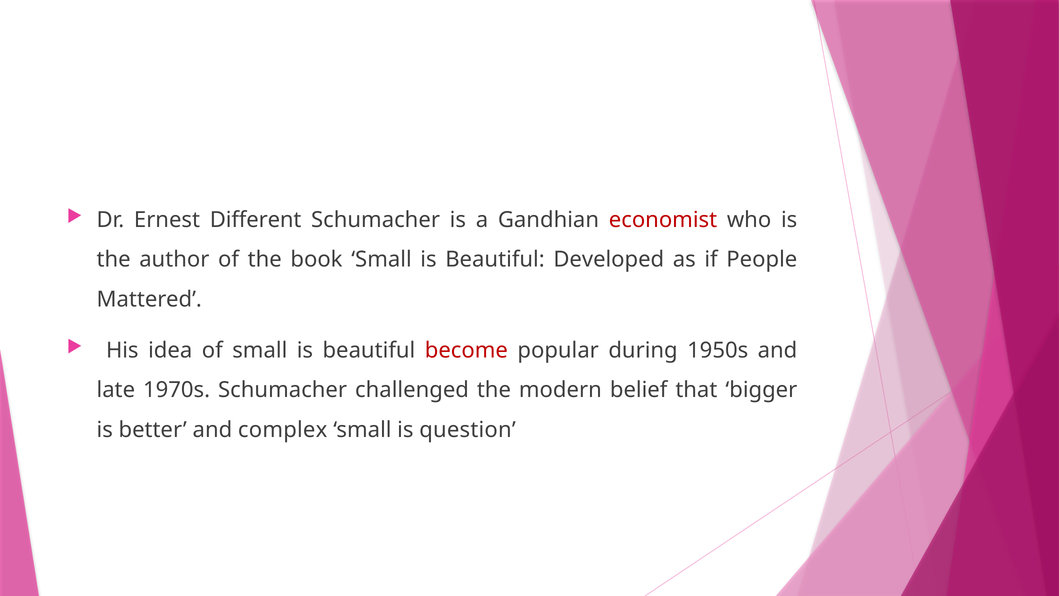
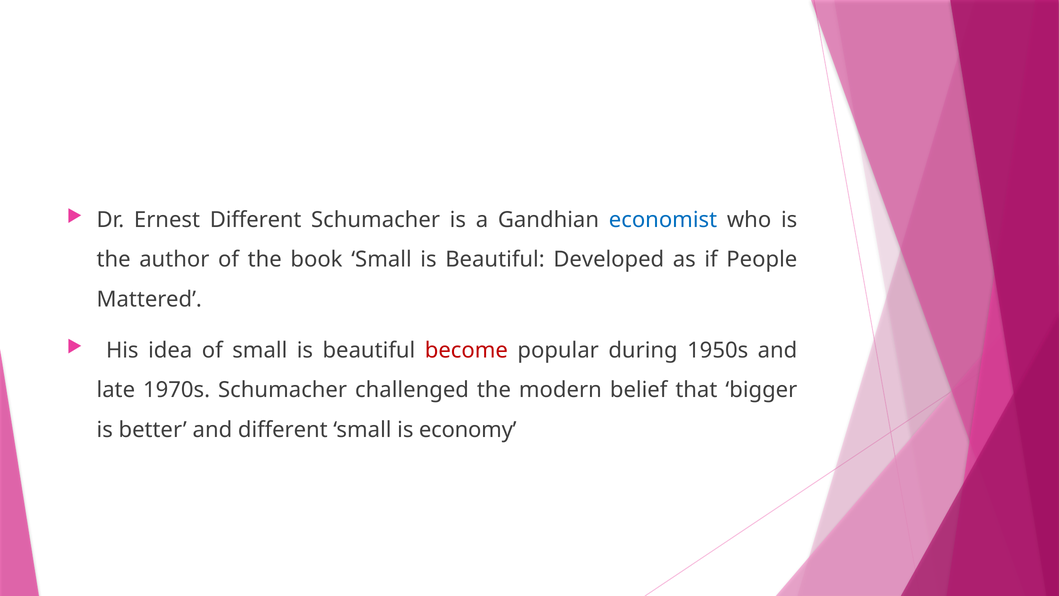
economist colour: red -> blue
and complex: complex -> different
question: question -> economy
